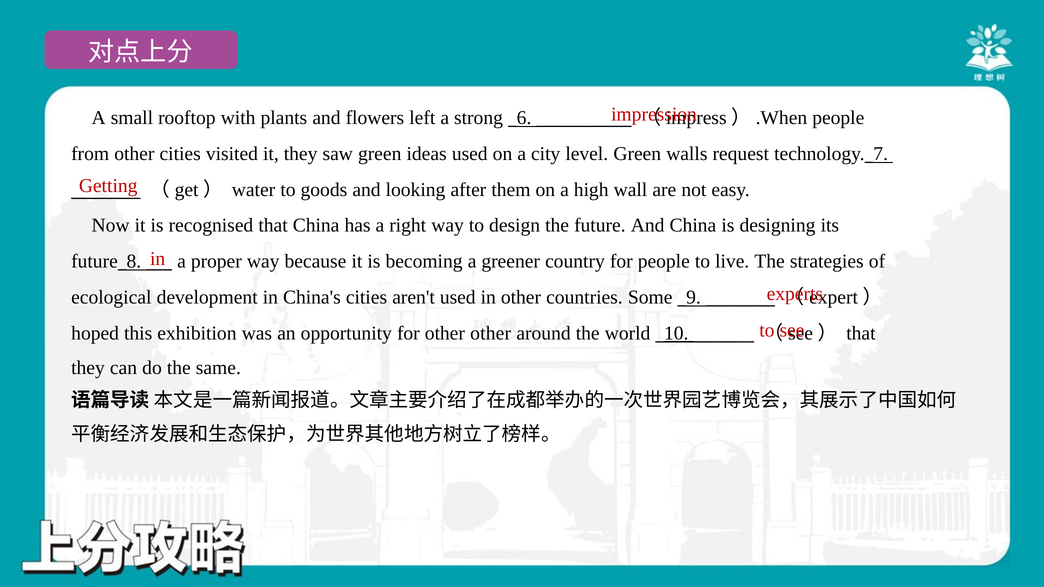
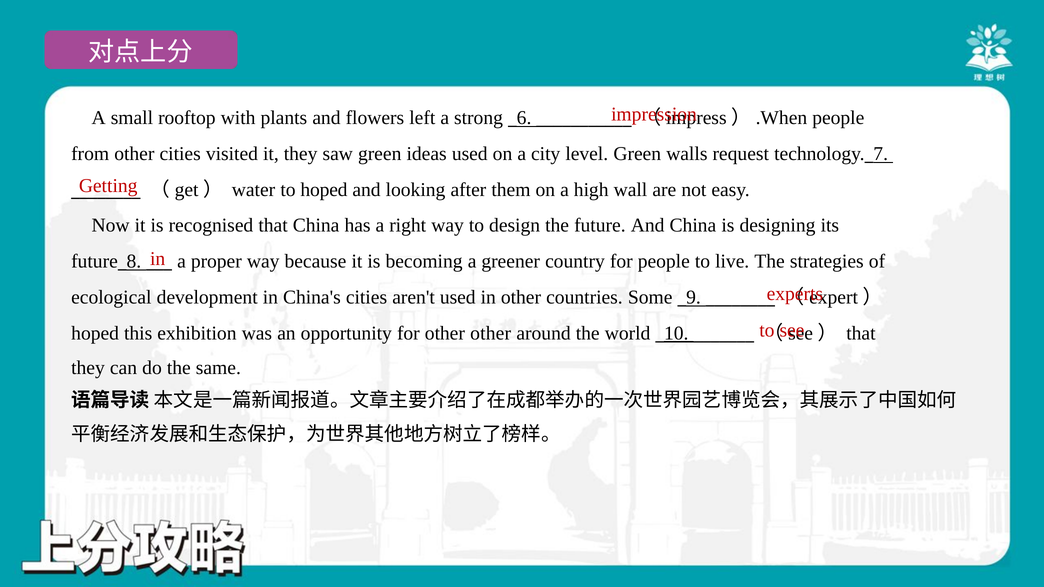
to goods: goods -> hoped
